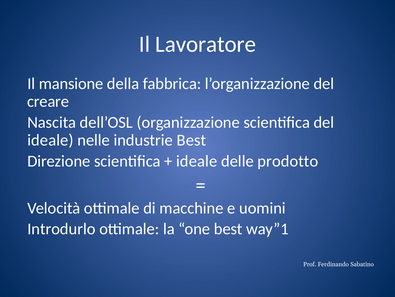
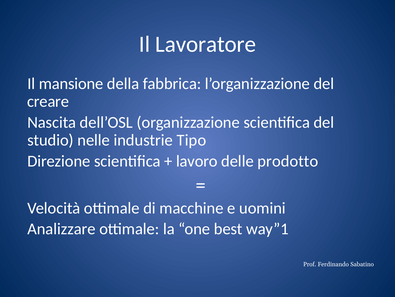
ideale at (50, 140): ideale -> studio
industrie Best: Best -> Tipo
ideale at (197, 161): ideale -> lavoro
Introdurlo: Introdurlo -> Analizzare
